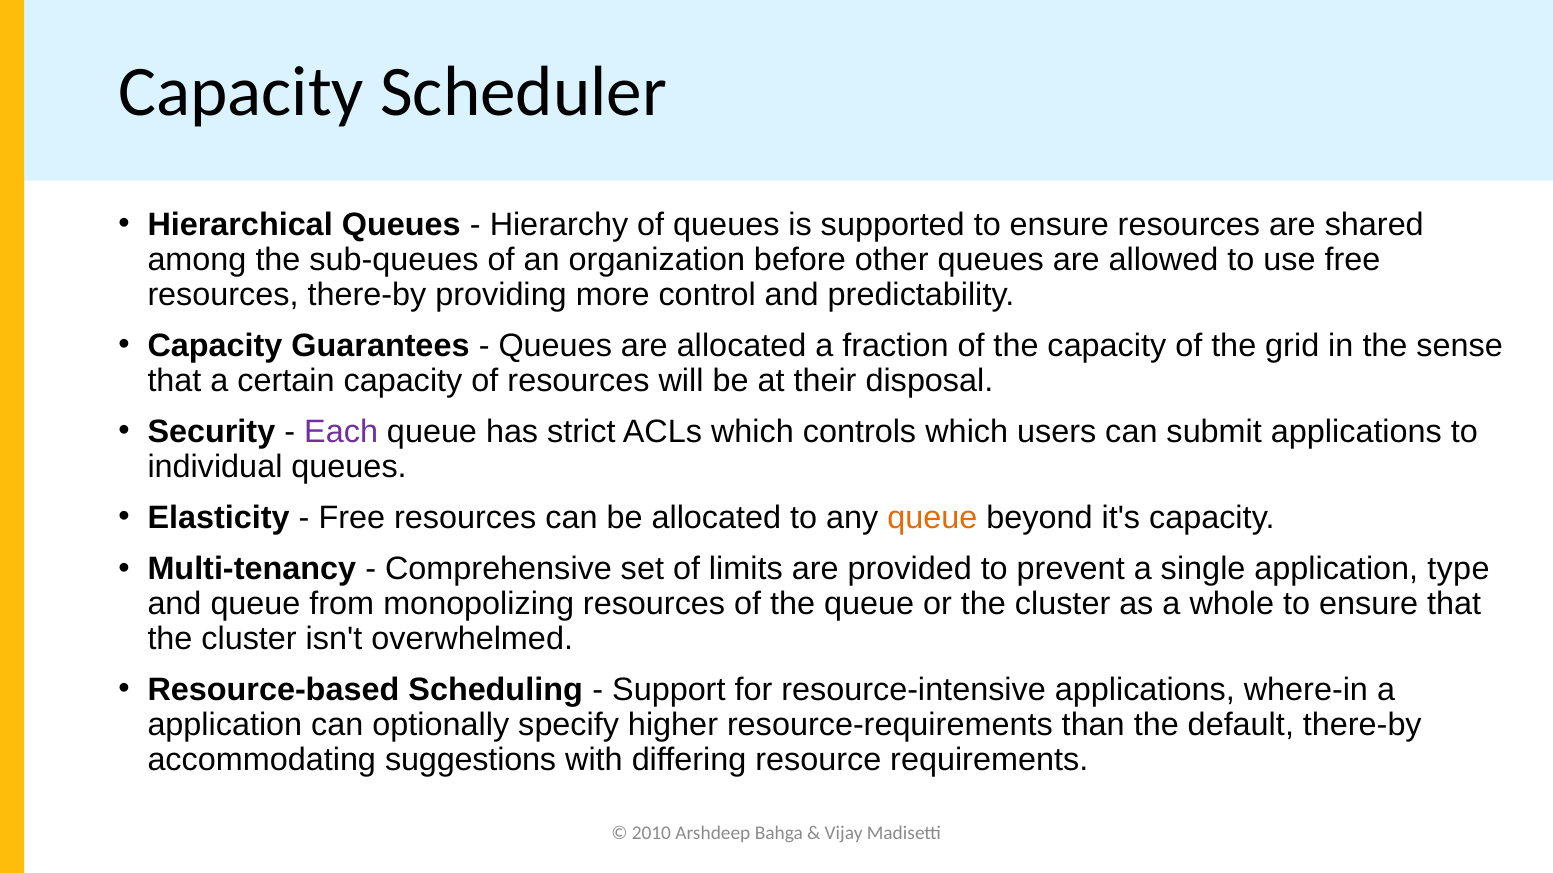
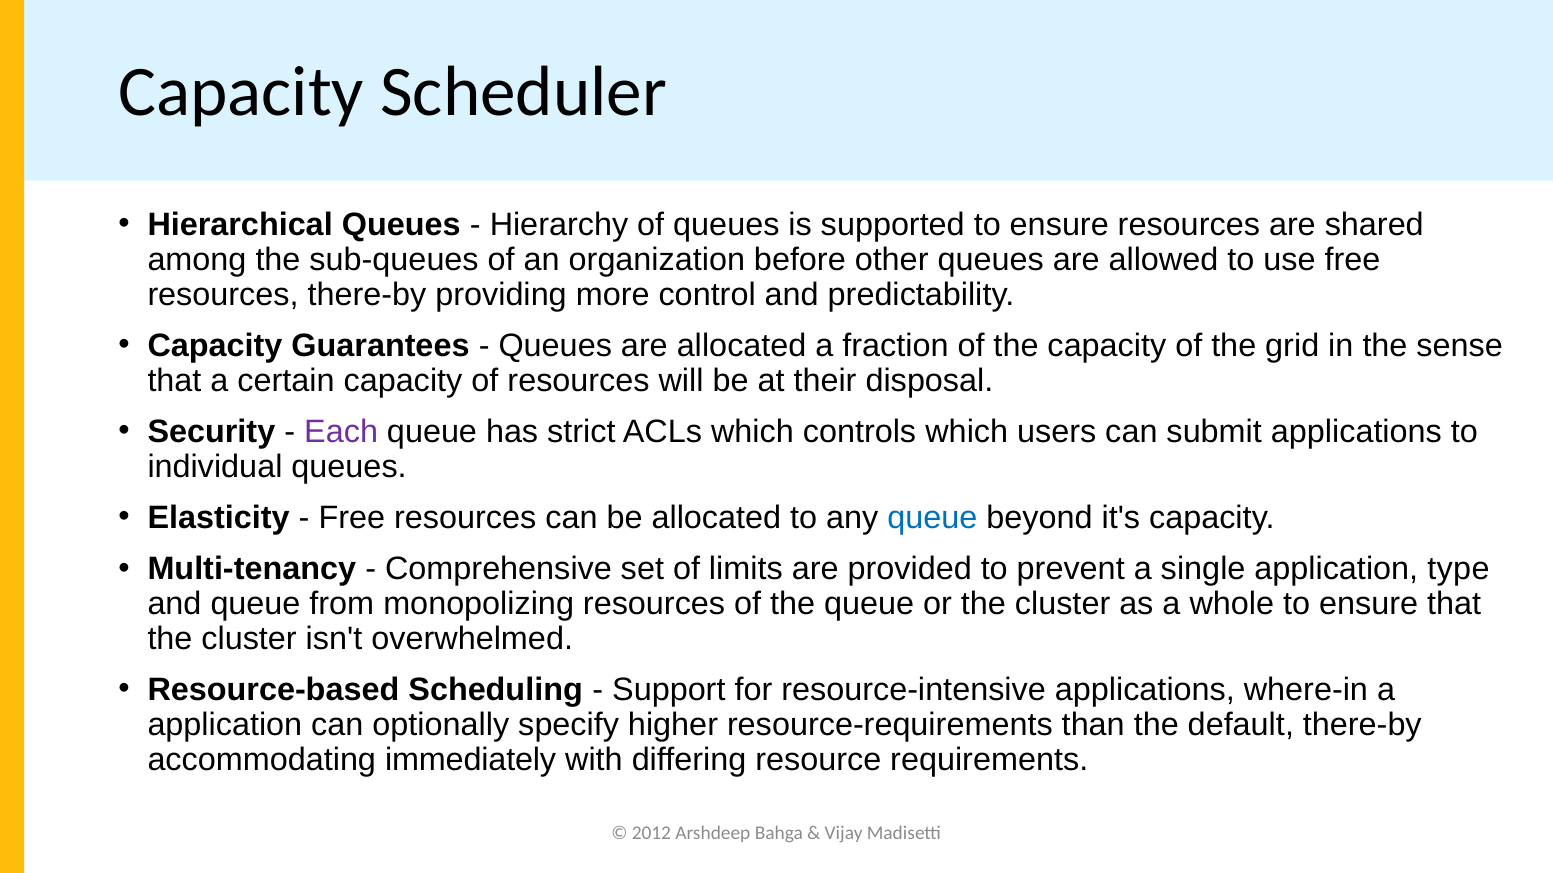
queue at (932, 518) colour: orange -> blue
suggestions: suggestions -> immediately
2010: 2010 -> 2012
